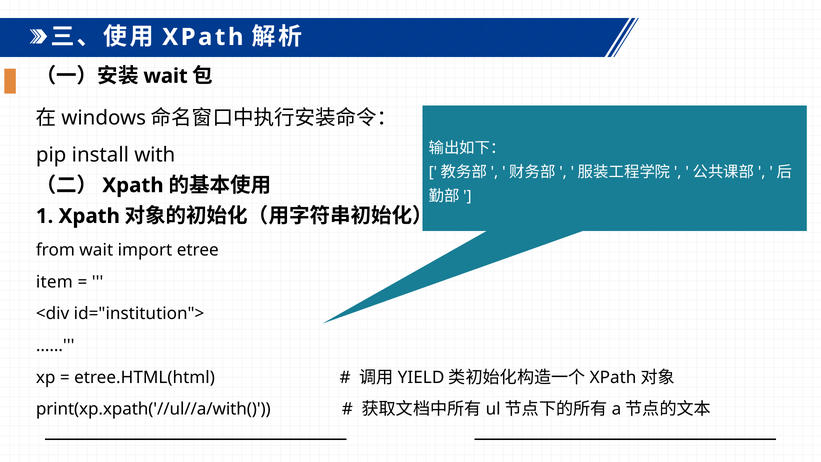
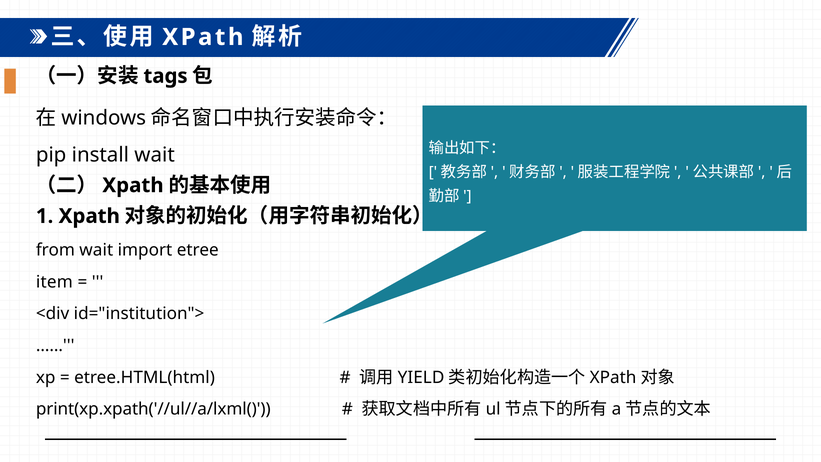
wait at (166, 76): wait -> tags
install with: with -> wait
print(xp.xpath('//ul//a/with(: print(xp.xpath('//ul//a/with( -> print(xp.xpath('//ul//a/lxml(
